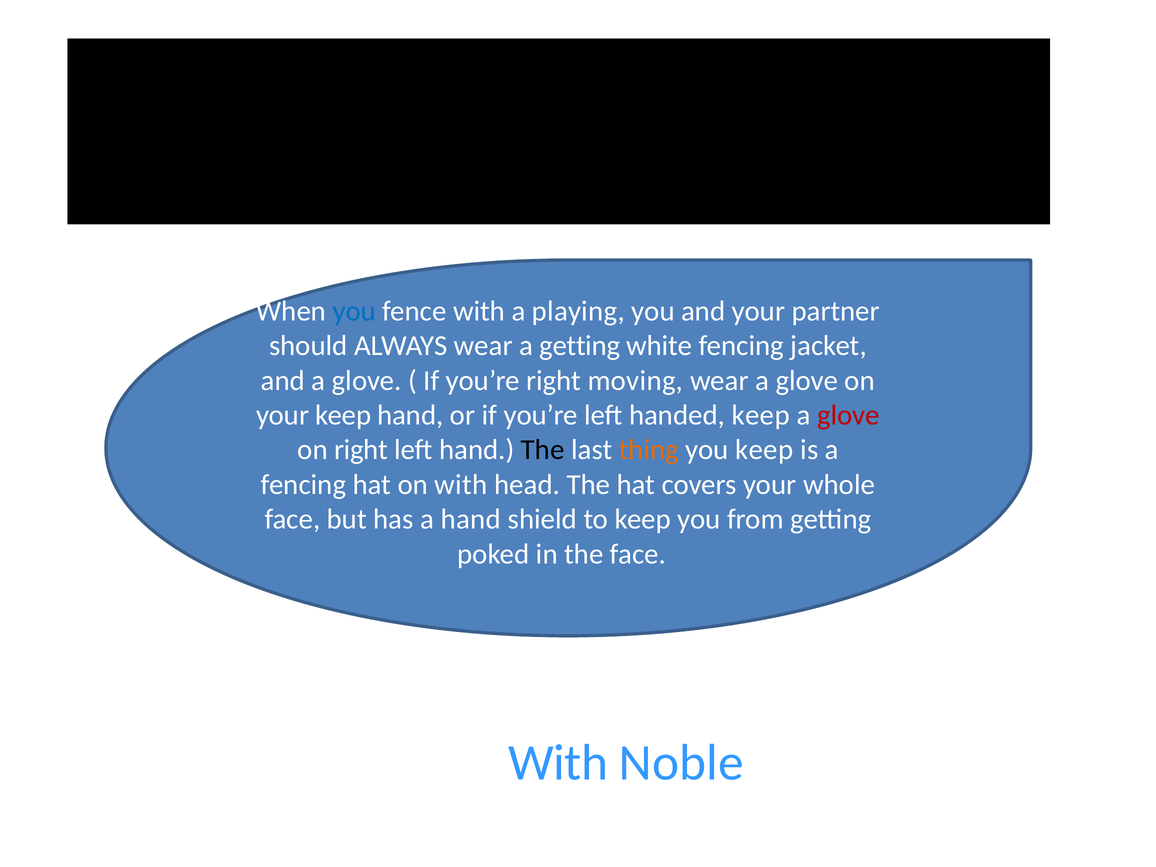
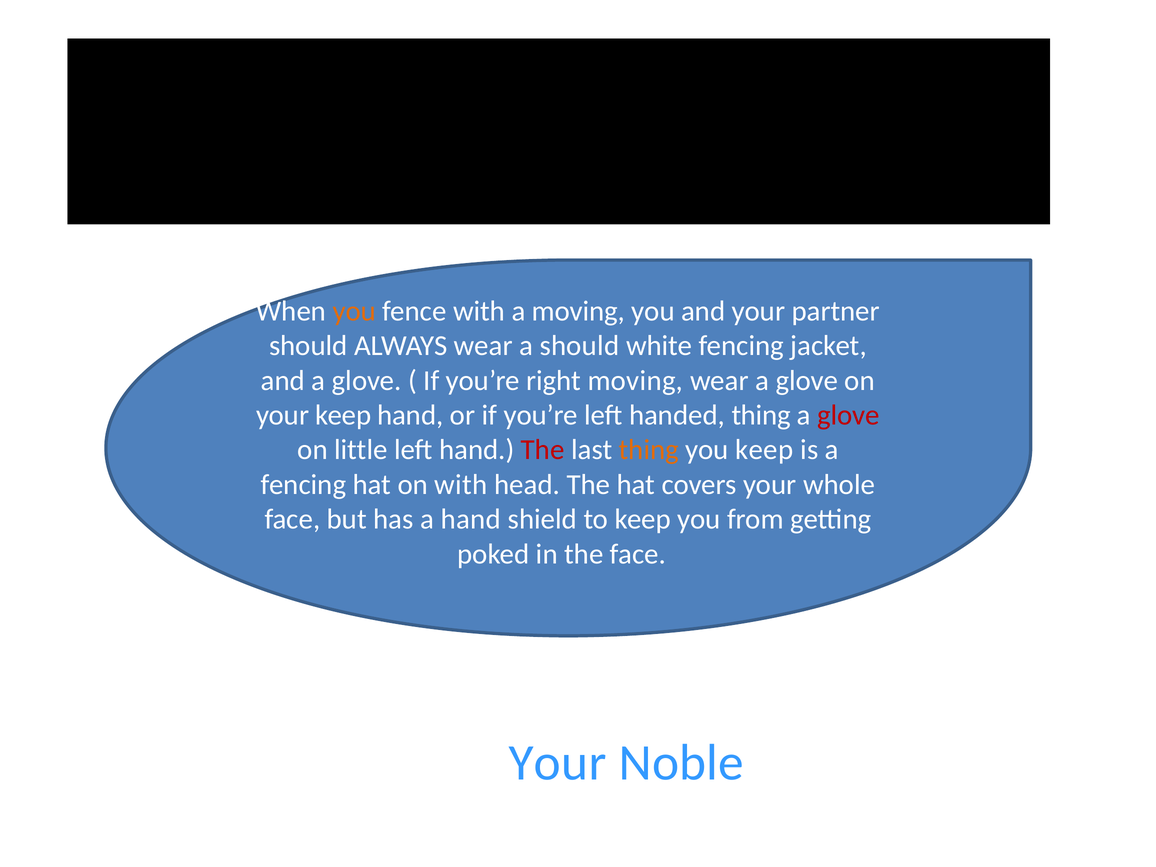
you at (354, 311) colour: blue -> orange
a playing: playing -> moving
a getting: getting -> should
handed keep: keep -> thing
on right: right -> little
The at (543, 450) colour: black -> red
With at (558, 763): With -> Your
